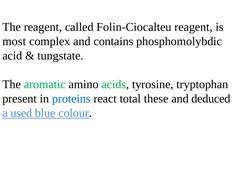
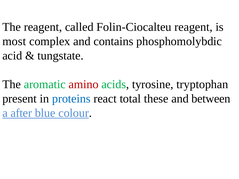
amino colour: black -> red
deduced: deduced -> between
used: used -> after
